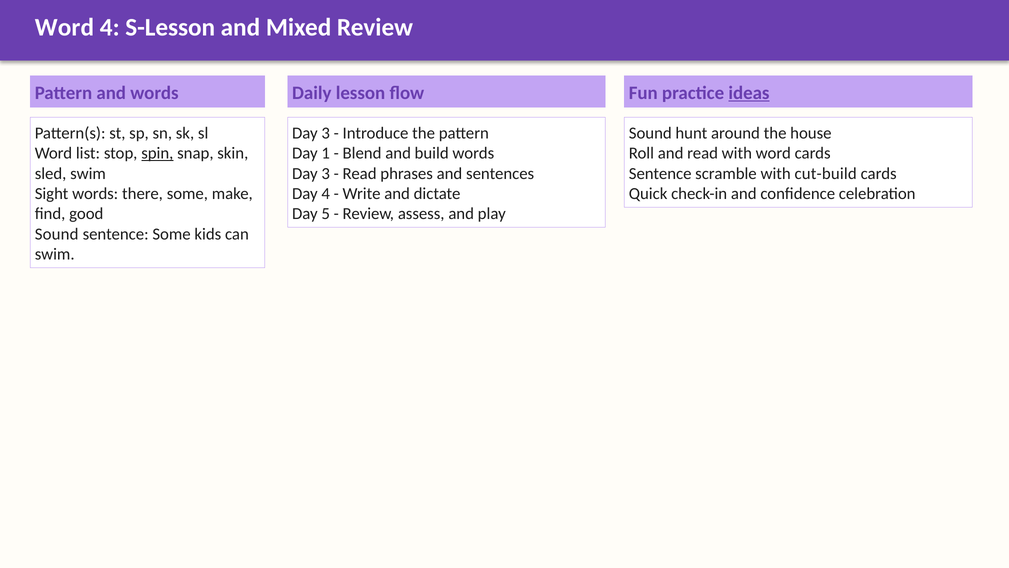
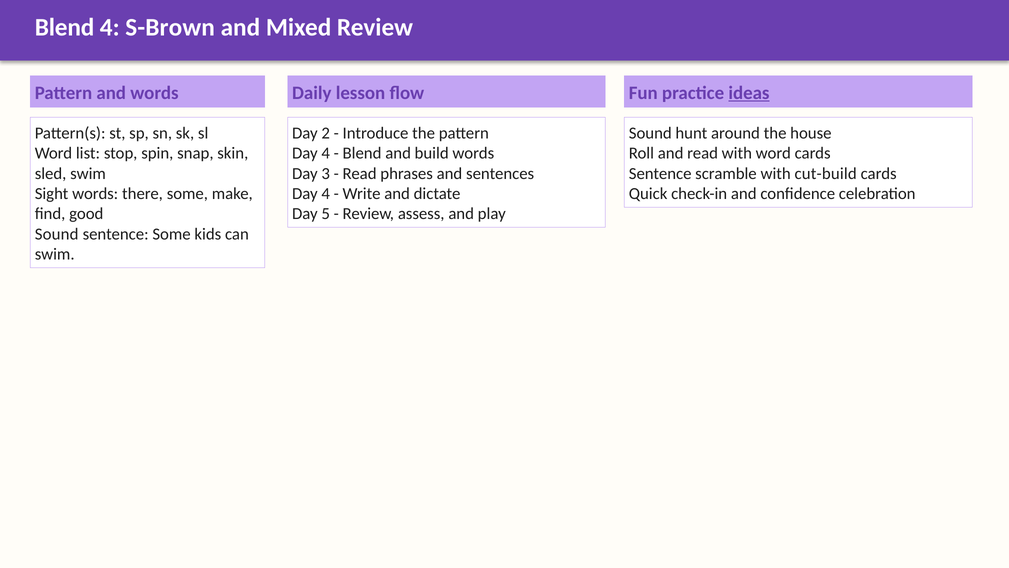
Word at (64, 27): Word -> Blend
S-Lesson: S-Lesson -> S-Brown
3 at (326, 133): 3 -> 2
spin underline: present -> none
1 at (326, 153): 1 -> 4
